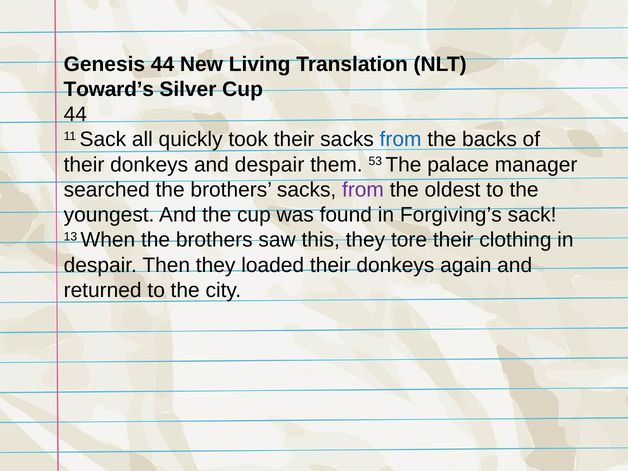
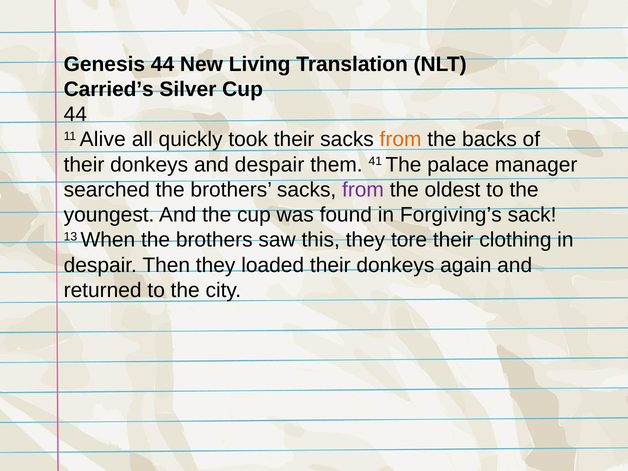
Toward’s: Toward’s -> Carried’s
11 Sack: Sack -> Alive
from at (401, 140) colour: blue -> orange
53: 53 -> 41
